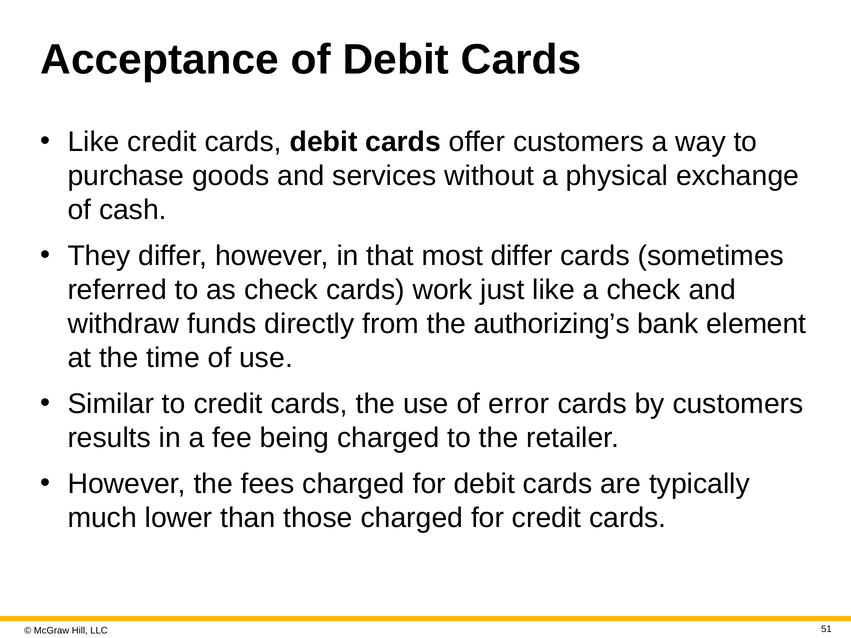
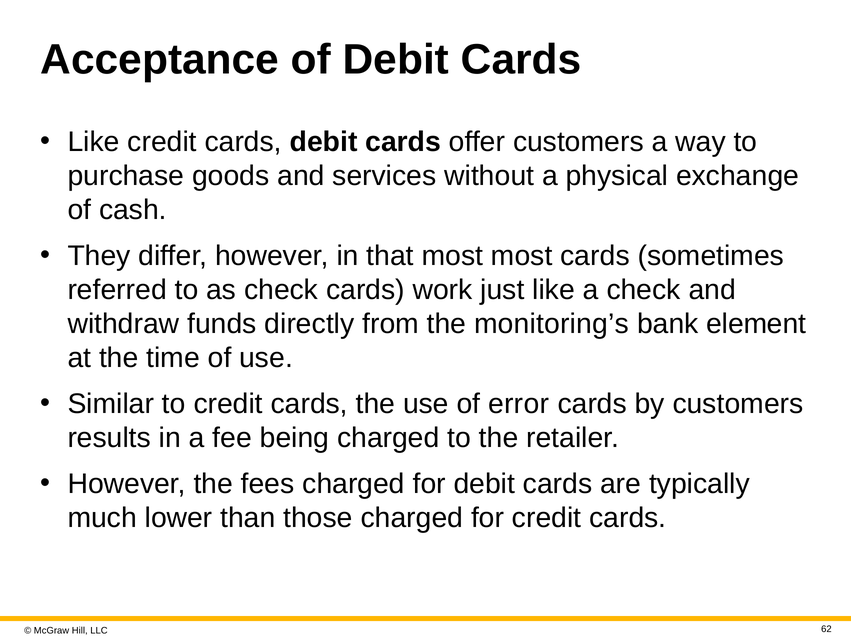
most differ: differ -> most
authorizing’s: authorizing’s -> monitoring’s
51: 51 -> 62
